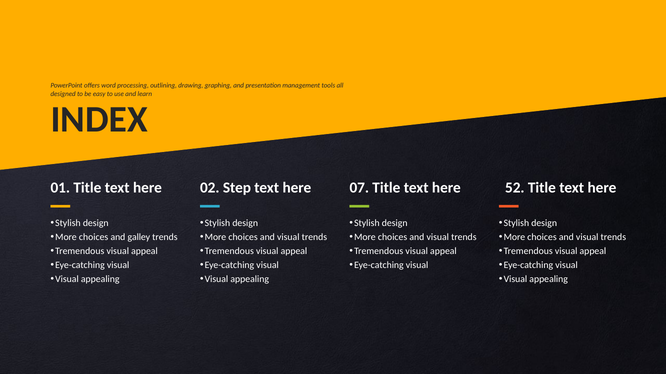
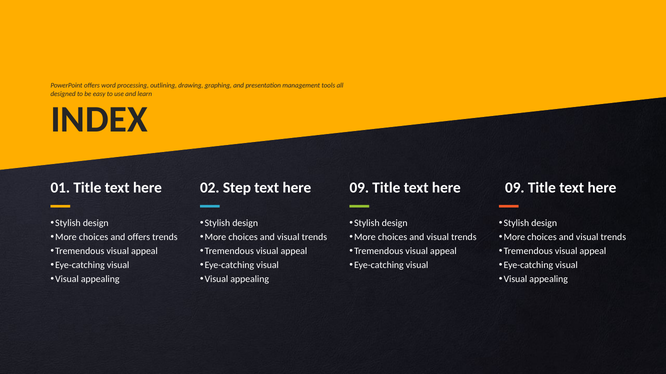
07 at (359, 188): 07 -> 09
52 at (515, 188): 52 -> 09
and galley: galley -> offers
